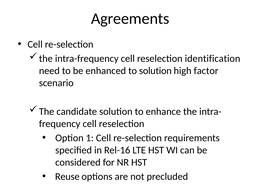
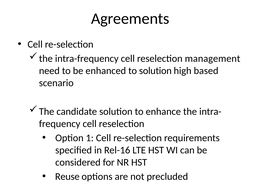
identification: identification -> management
factor: factor -> based
